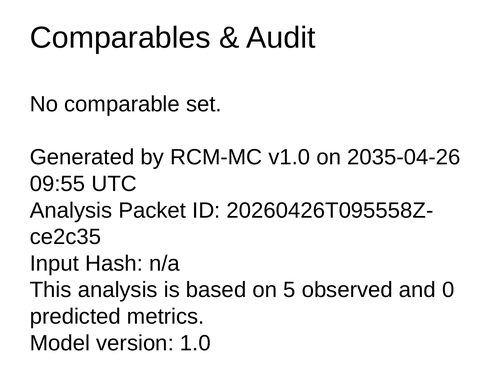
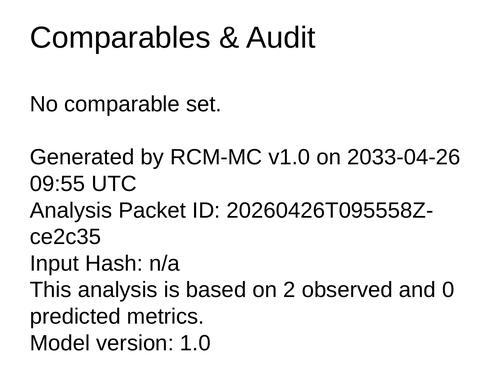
2035-04-26: 2035-04-26 -> 2033-04-26
5: 5 -> 2
